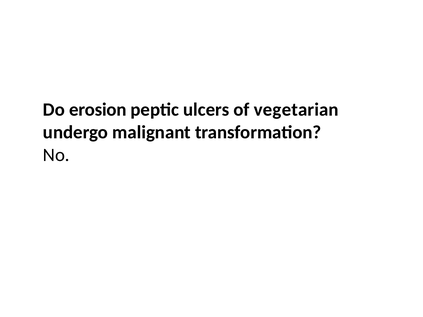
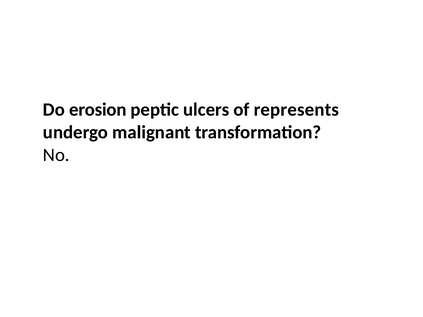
vegetarian: vegetarian -> represents
